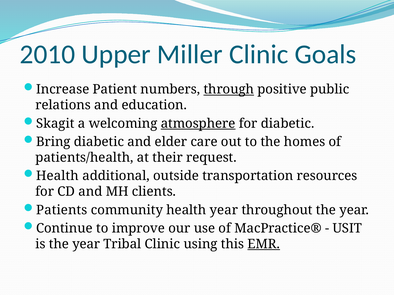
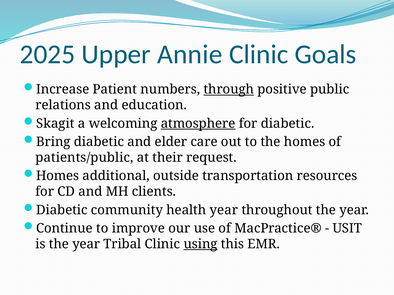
2010: 2010 -> 2025
Miller: Miller -> Annie
patients/health: patients/health -> patients/public
Health at (57, 176): Health -> Homes
Patients at (62, 210): Patients -> Diabetic
using underline: none -> present
EMR underline: present -> none
